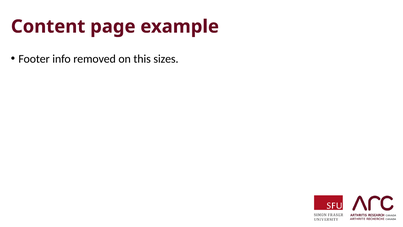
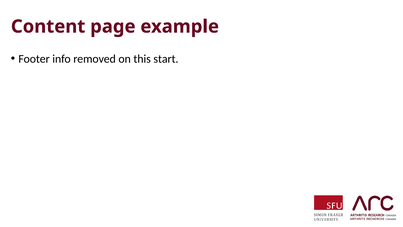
sizes: sizes -> start
